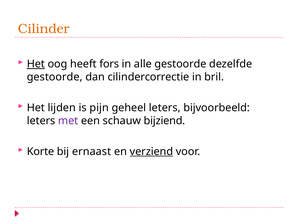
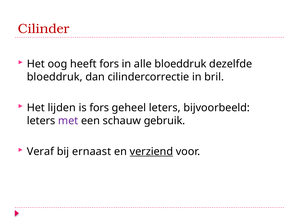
Cilinder colour: orange -> red
Het at (36, 64) underline: present -> none
alle gestoorde: gestoorde -> bloeddruk
gestoorde at (55, 77): gestoorde -> bloeddruk
is pijn: pijn -> fors
bijziend: bijziend -> gebruik
Korte: Korte -> Veraf
